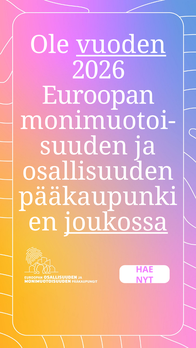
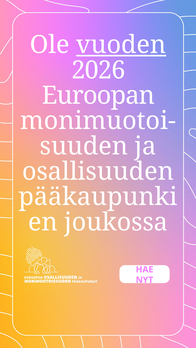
joukossa underline: present -> none
